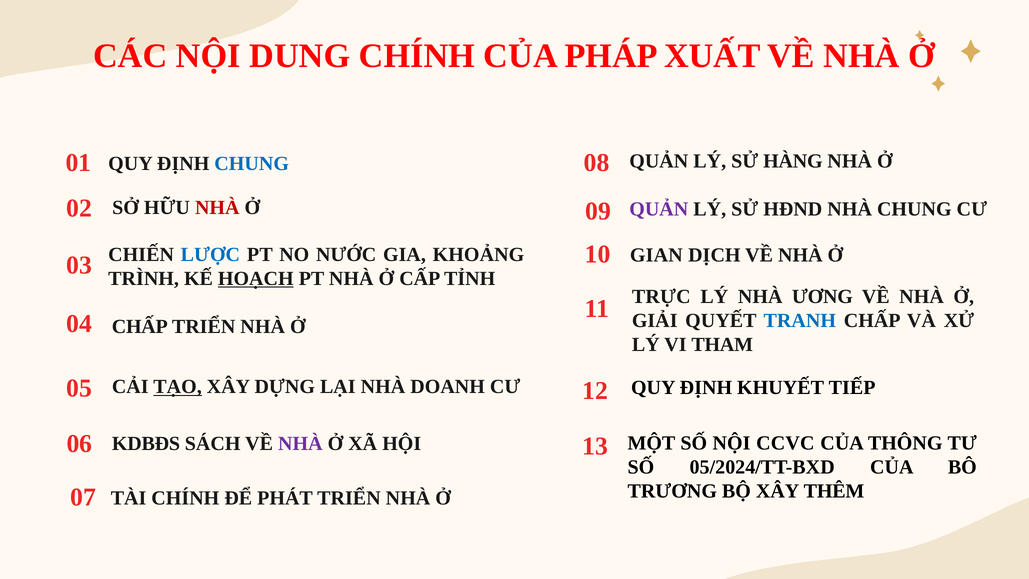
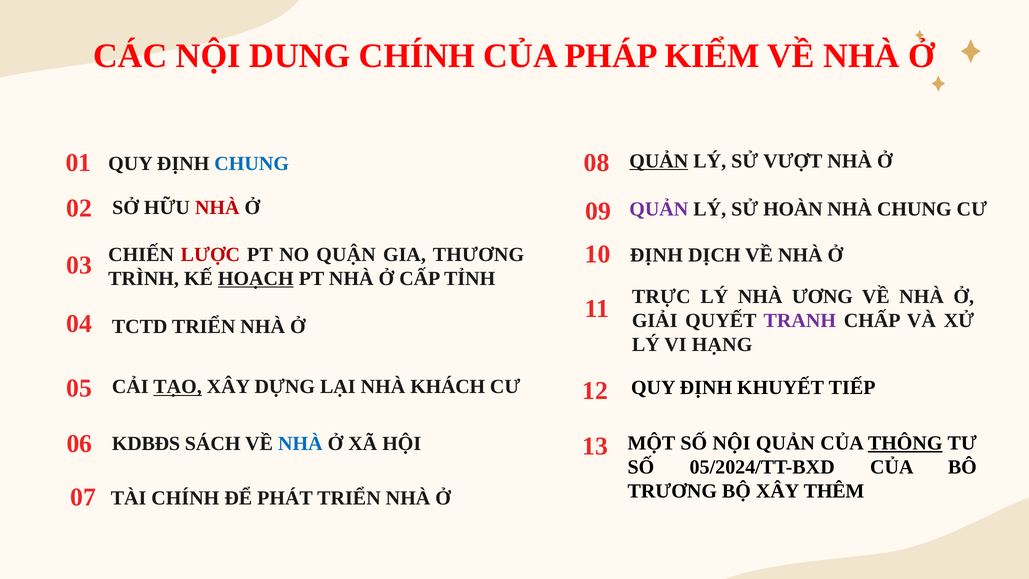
XUẤT: XUẤT -> KIỂM
QUẢN at (659, 161) underline: none -> present
HÀNG: HÀNG -> VƯỢT
HĐND: HĐND -> HOÀN
LƯỢC colour: blue -> red
NƯỚC: NƯỚC -> QUẬN
KHOẢNG: KHOẢNG -> THƯƠNG
GIAN at (656, 255): GIAN -> ĐỊNH
TRANH colour: blue -> purple
CHẤP at (140, 327): CHẤP -> TCTD
THAM: THAM -> HẠNG
DOANH: DOANH -> KHÁCH
NỘI CCVC: CCVC -> QUẢN
THÔNG underline: none -> present
NHÀ at (300, 444) colour: purple -> blue
